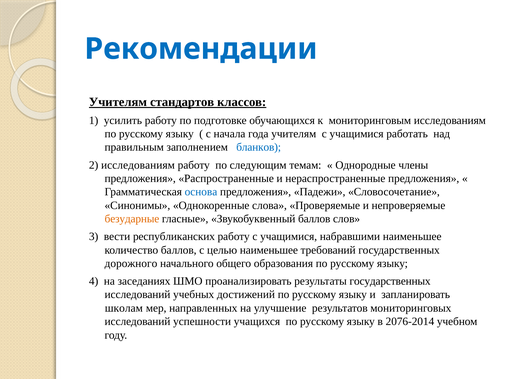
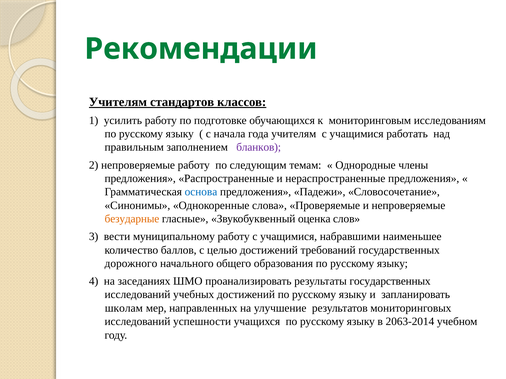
Рекомендации colour: blue -> green
бланков colour: blue -> purple
2 исследованиям: исследованиям -> непроверяемые
Звукобуквенный баллов: баллов -> оценка
республиканских: республиканских -> муниципальному
целью наименьшее: наименьшее -> достижений
2076-2014: 2076-2014 -> 2063-2014
